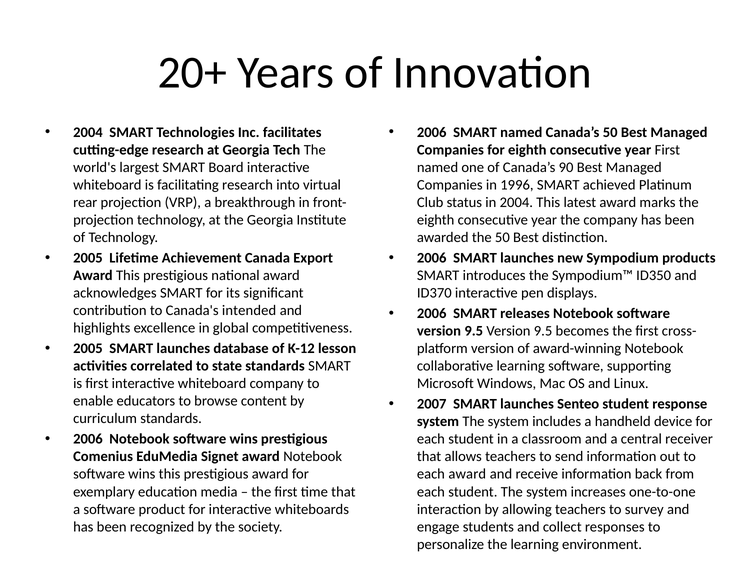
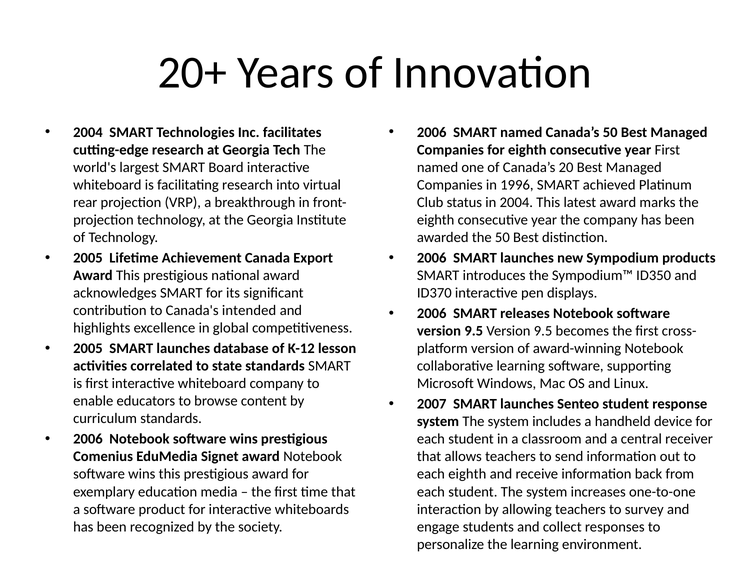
90: 90 -> 20
each award: award -> eighth
